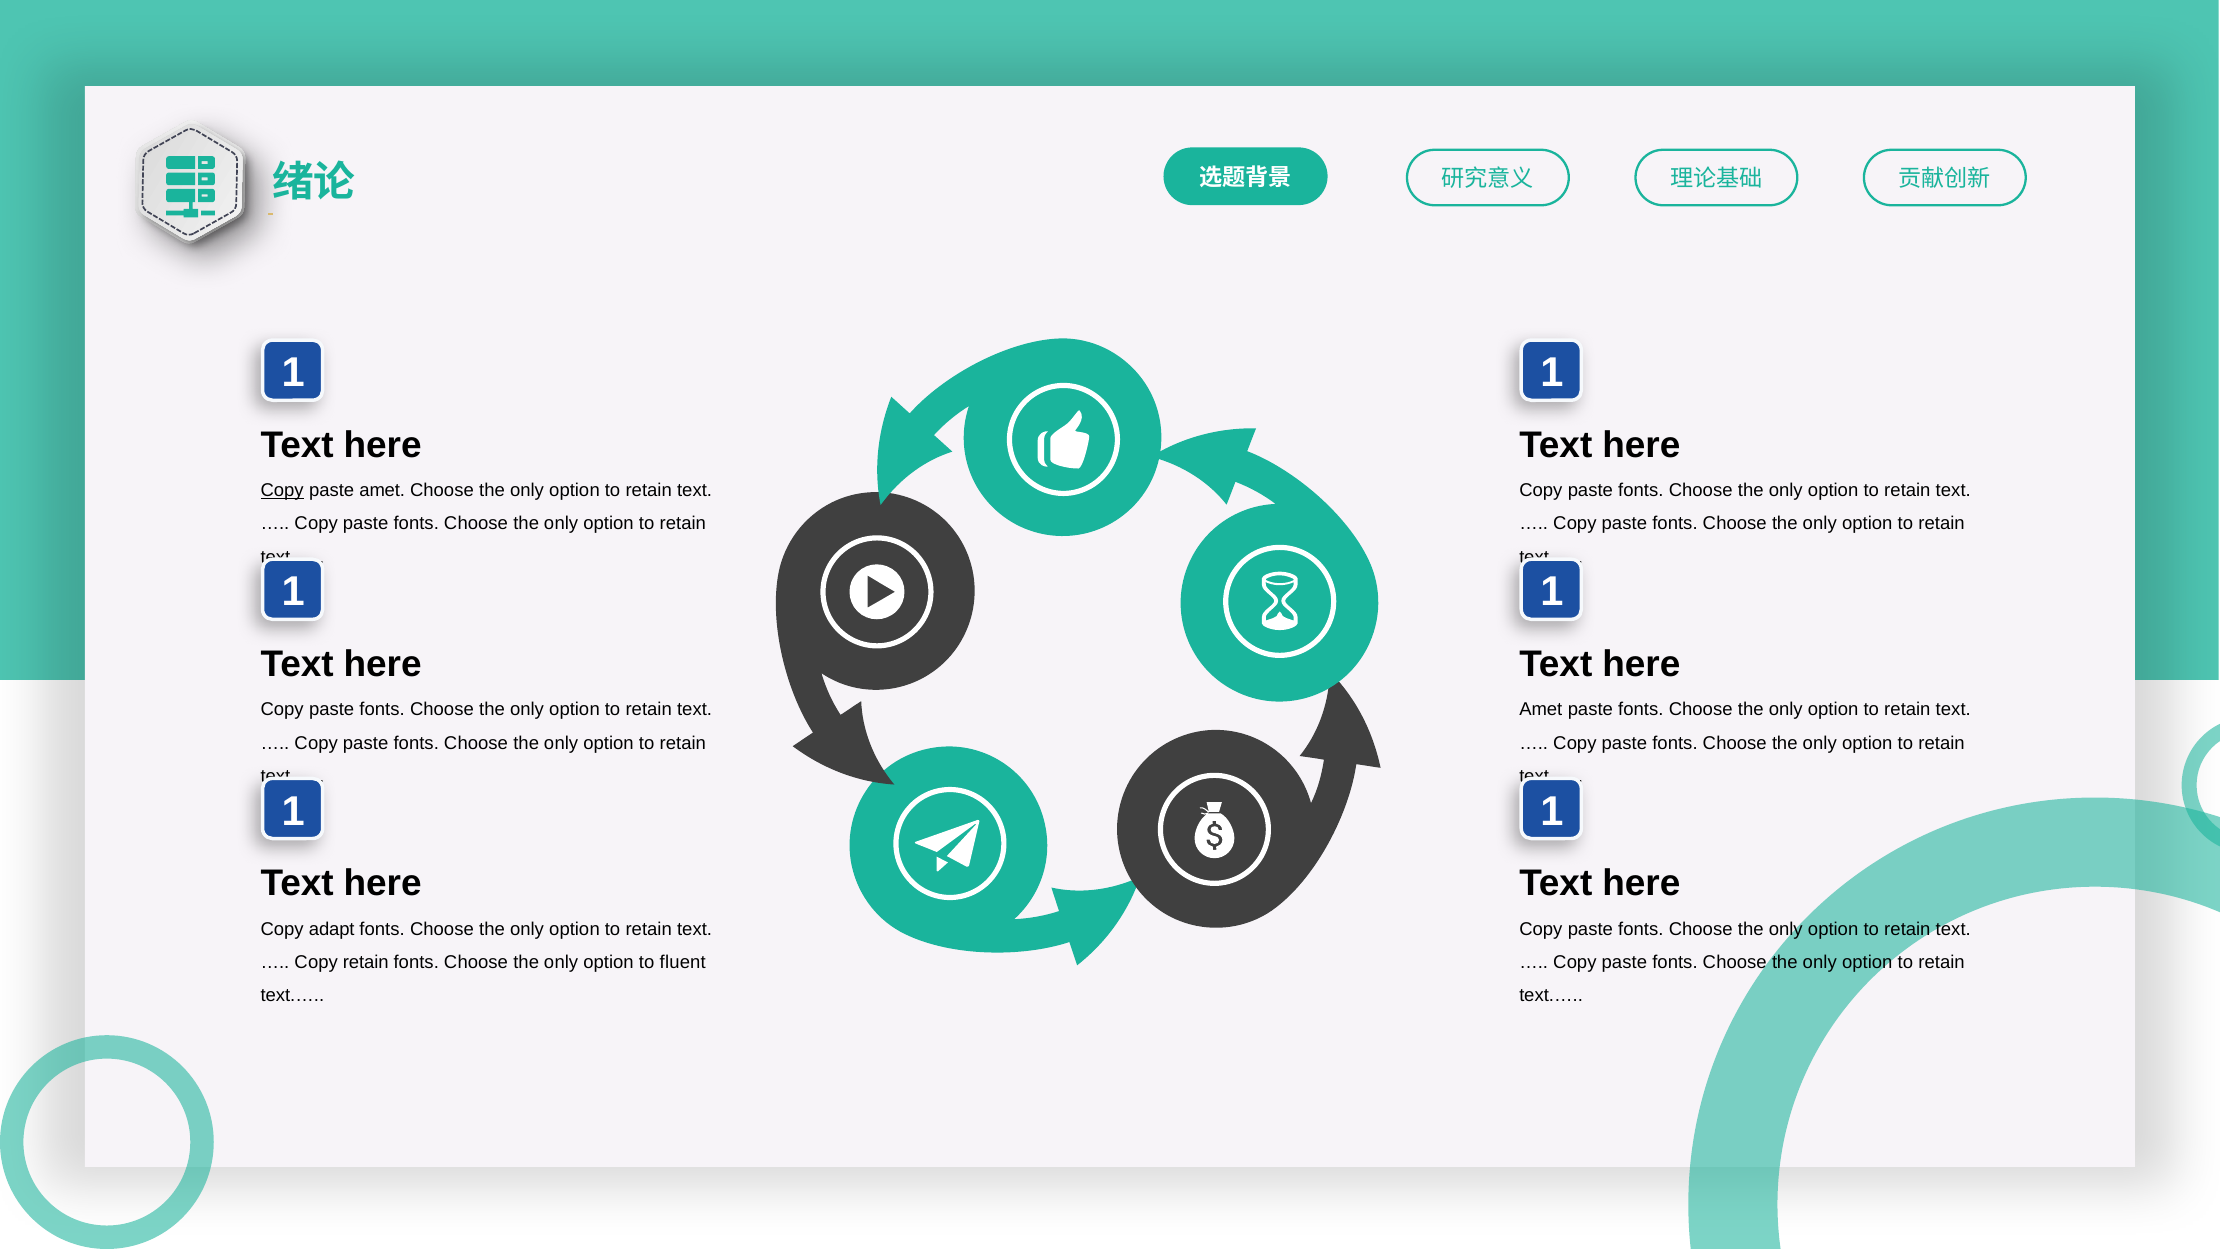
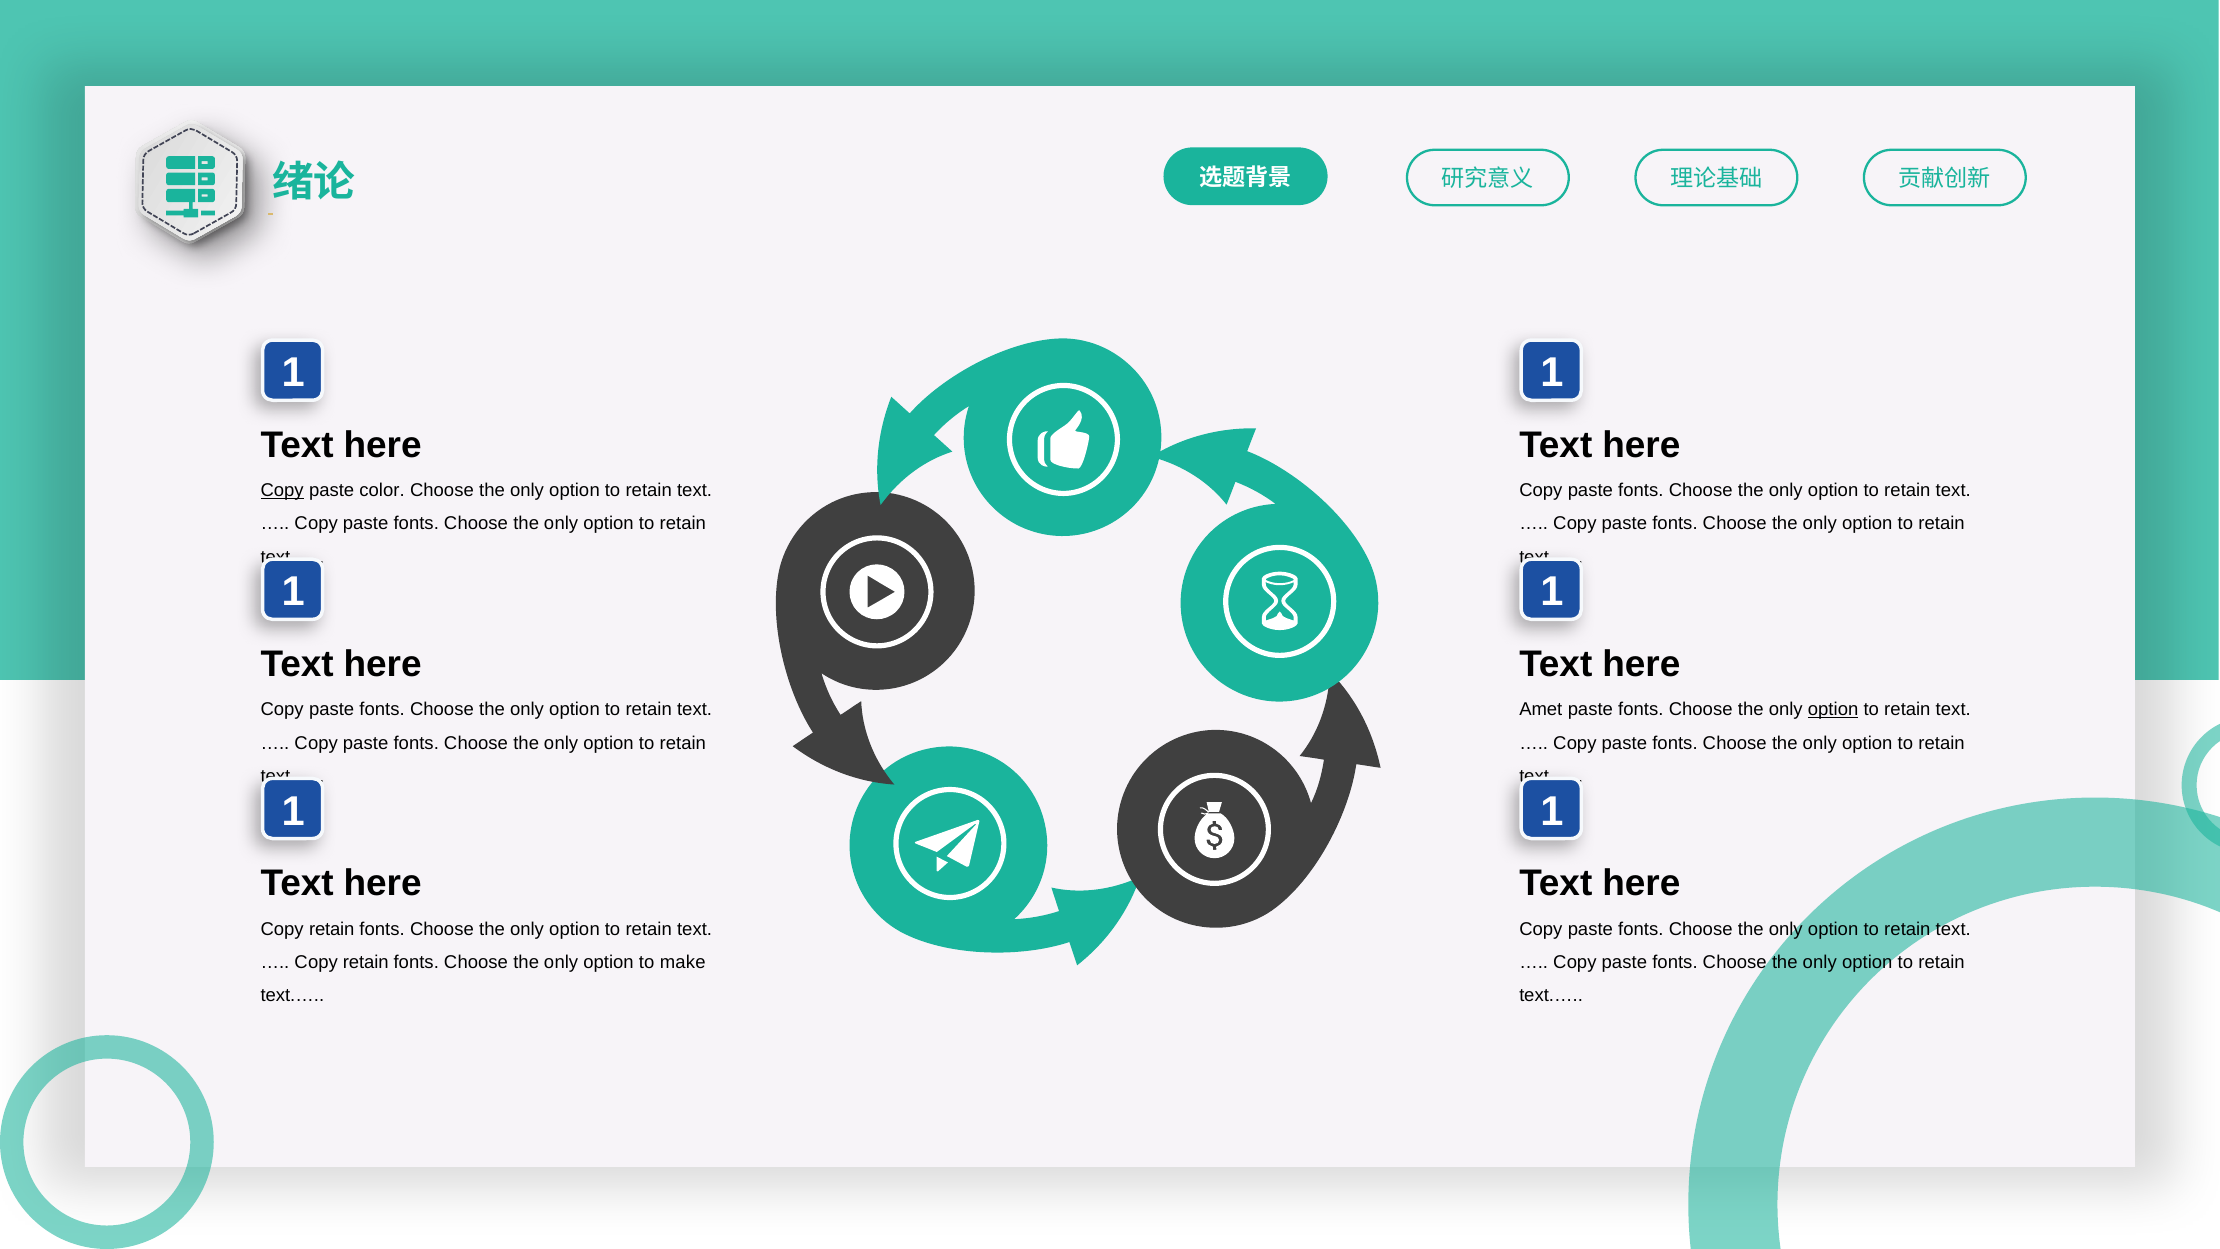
paste amet: amet -> color
option at (1833, 710) underline: none -> present
adapt at (332, 929): adapt -> retain
fluent: fluent -> make
